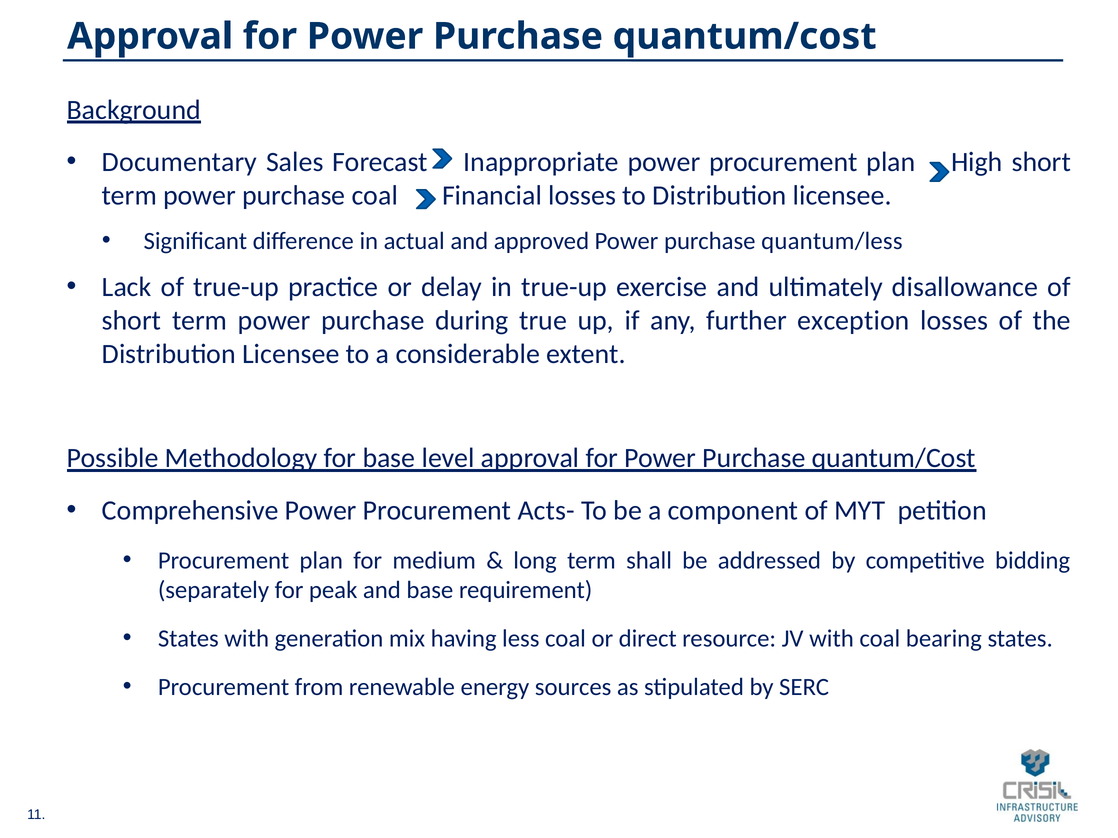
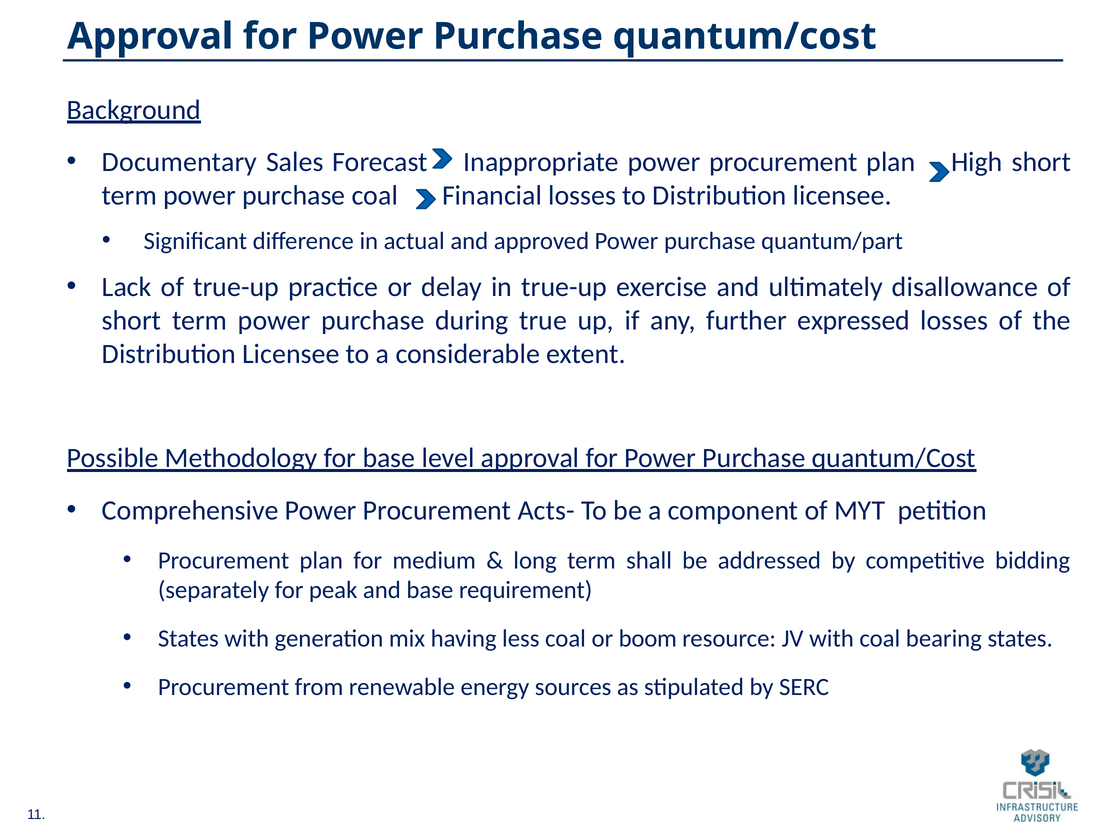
quantum/less: quantum/less -> quantum/part
exception: exception -> expressed
direct: direct -> boom
